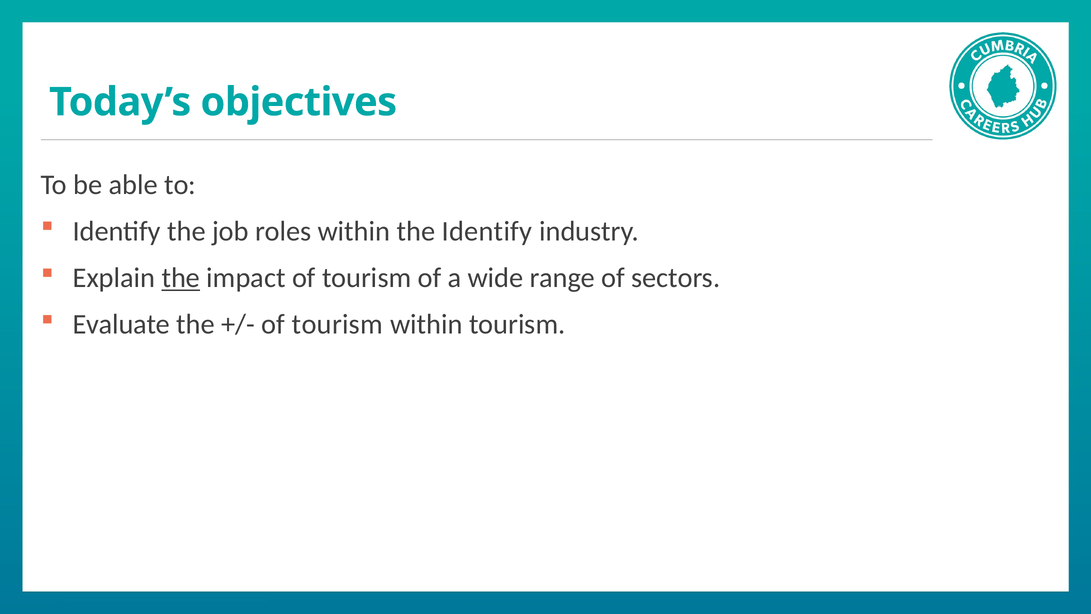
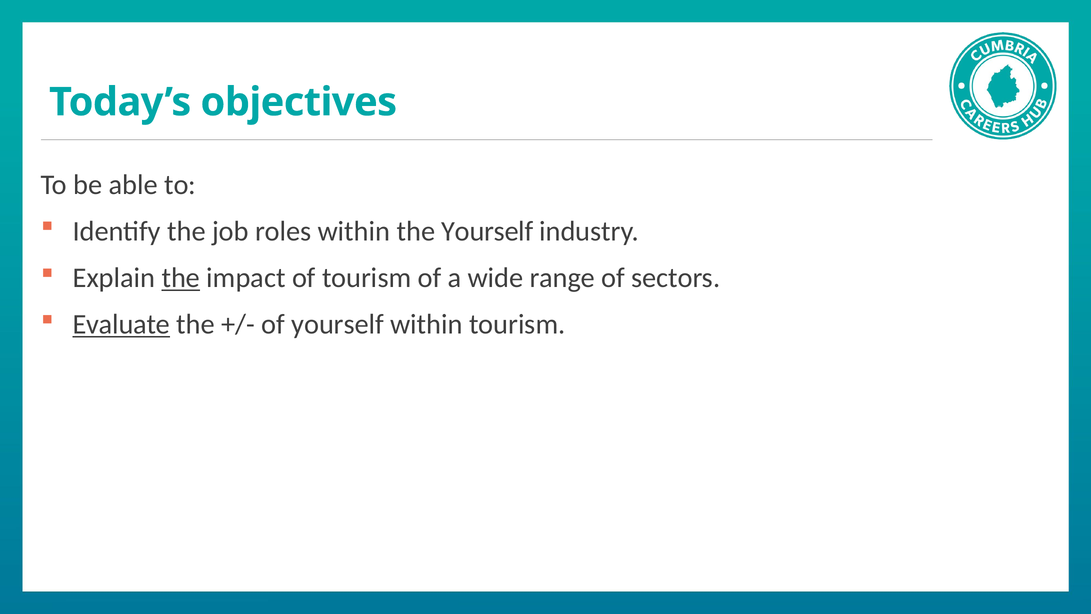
the Identify: Identify -> Yourself
Evaluate underline: none -> present
tourism at (337, 324): tourism -> yourself
